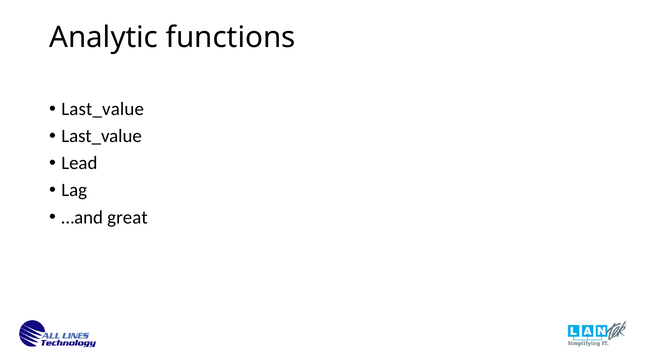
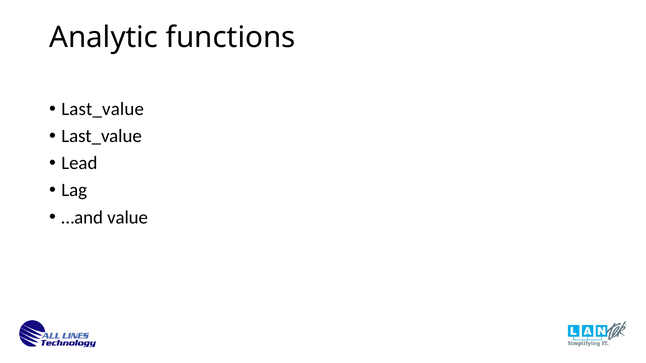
great: great -> value
